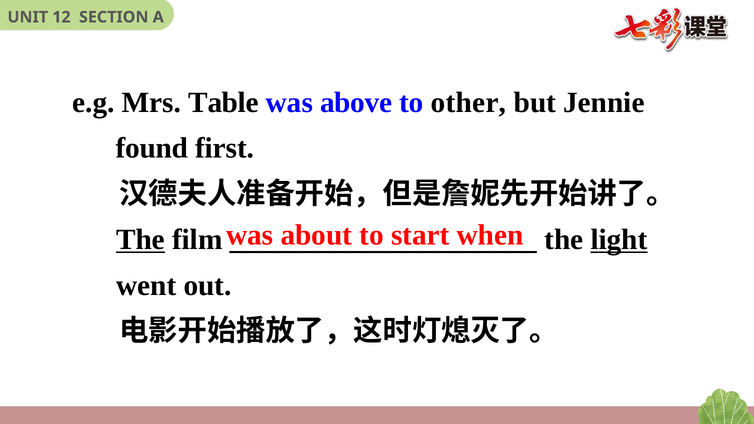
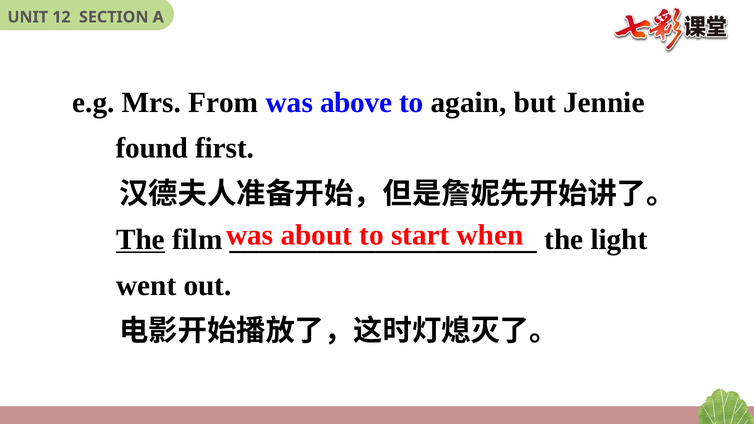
Table: Table -> From
other: other -> again
light underline: present -> none
